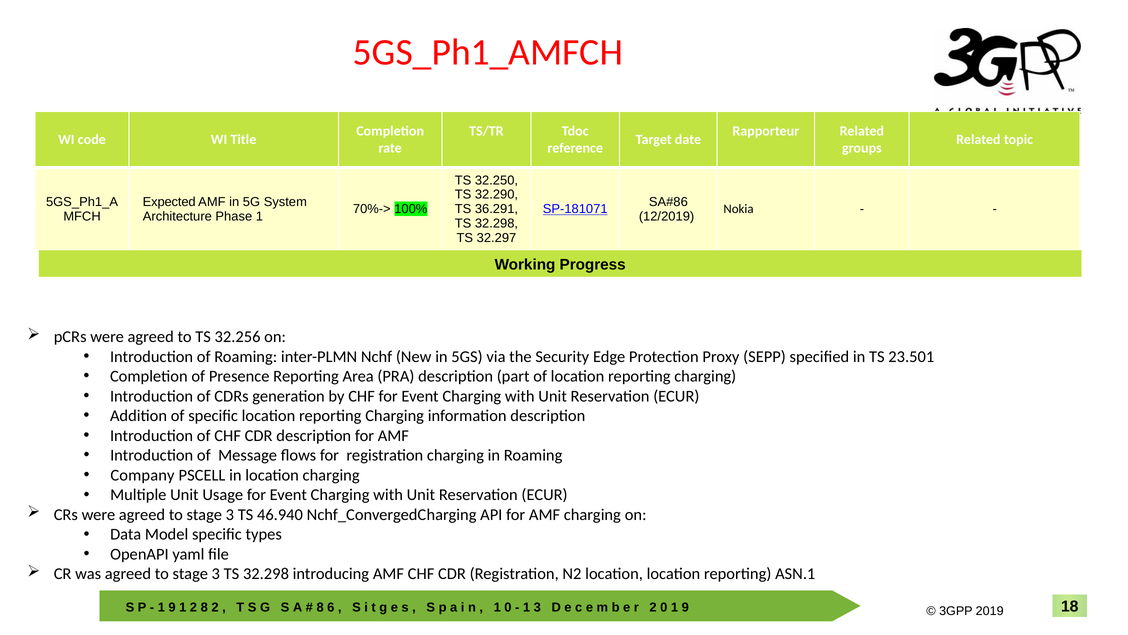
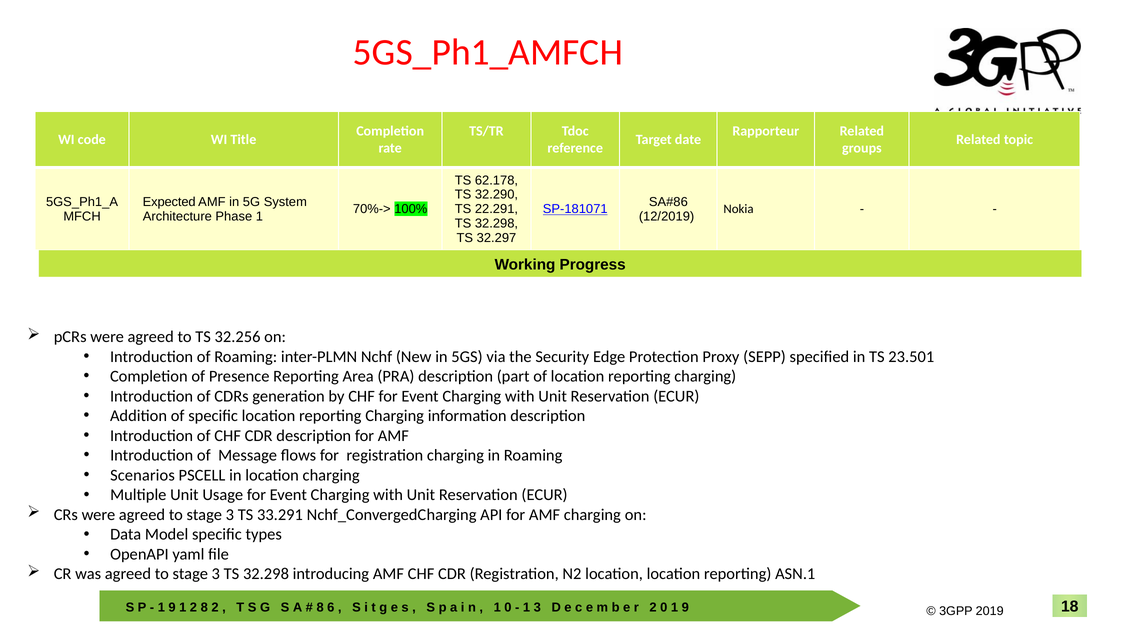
32.250: 32.250 -> 62.178
36.291: 36.291 -> 22.291
Company: Company -> Scenarios
46.940: 46.940 -> 33.291
